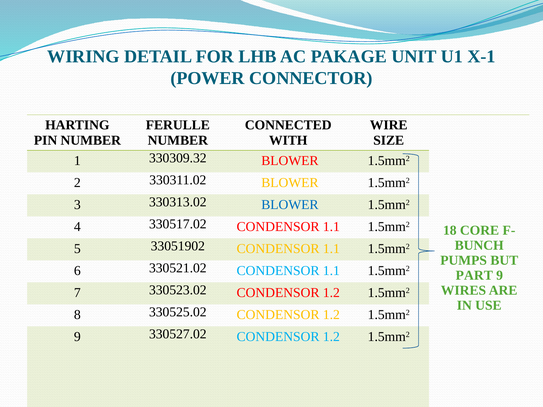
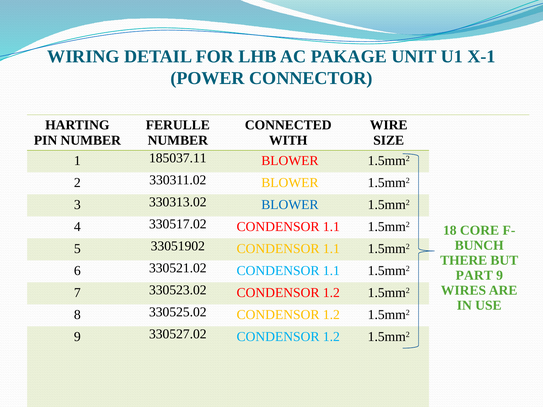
330309.32: 330309.32 -> 185037.11
PUMPS: PUMPS -> THERE
